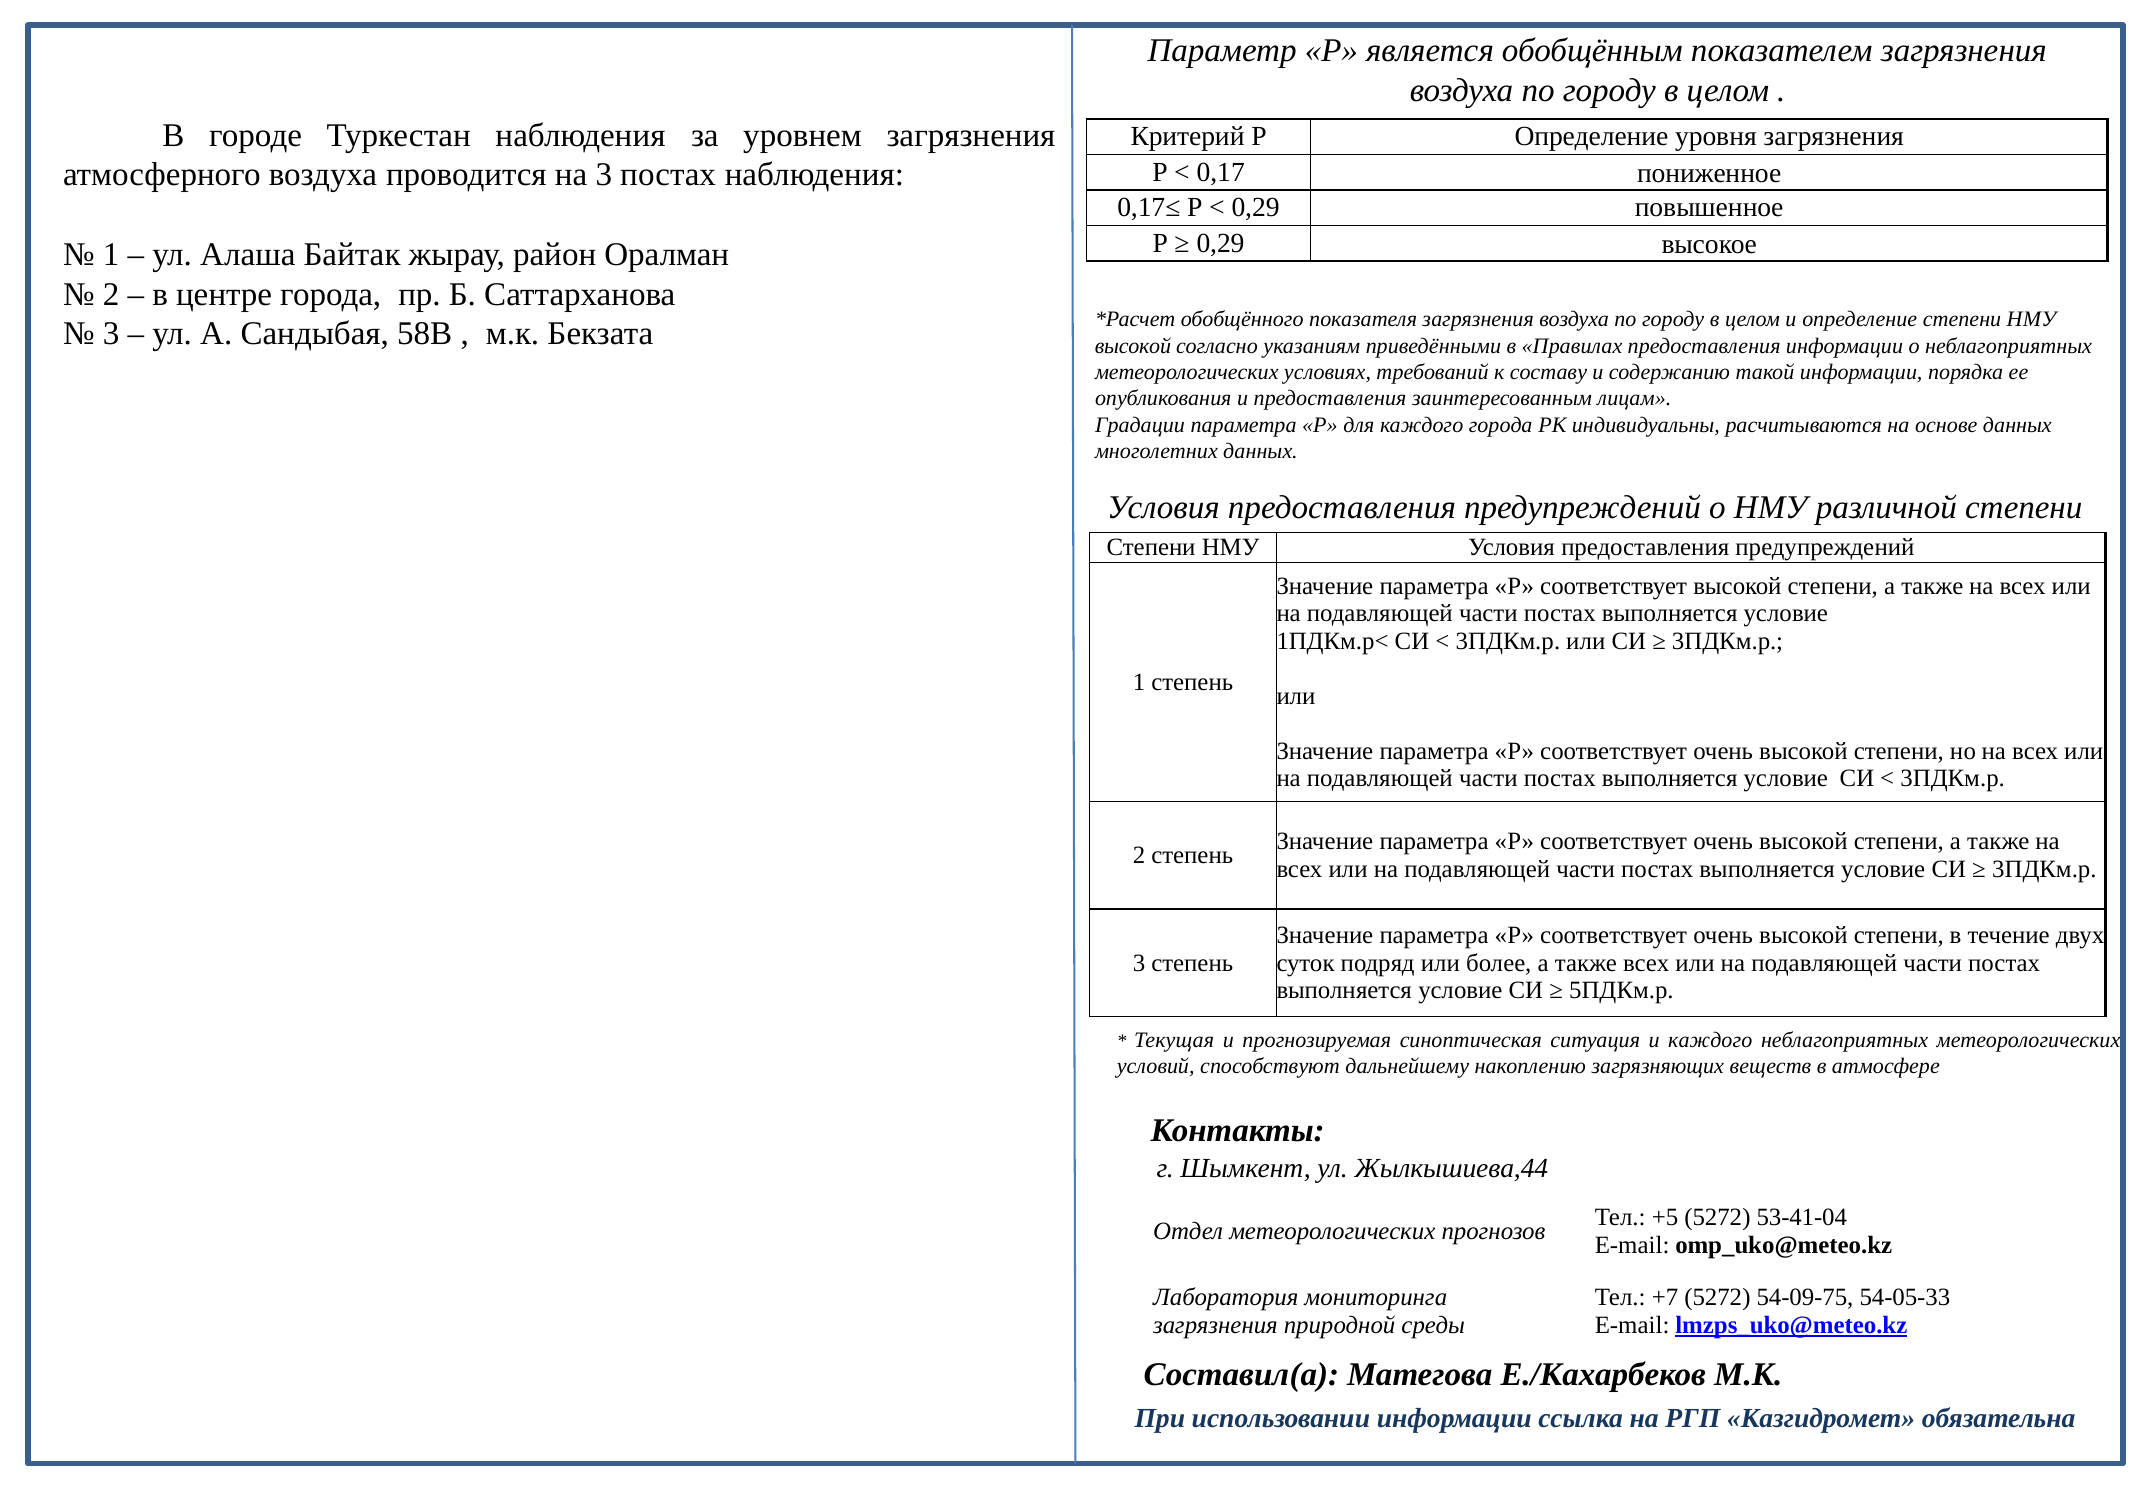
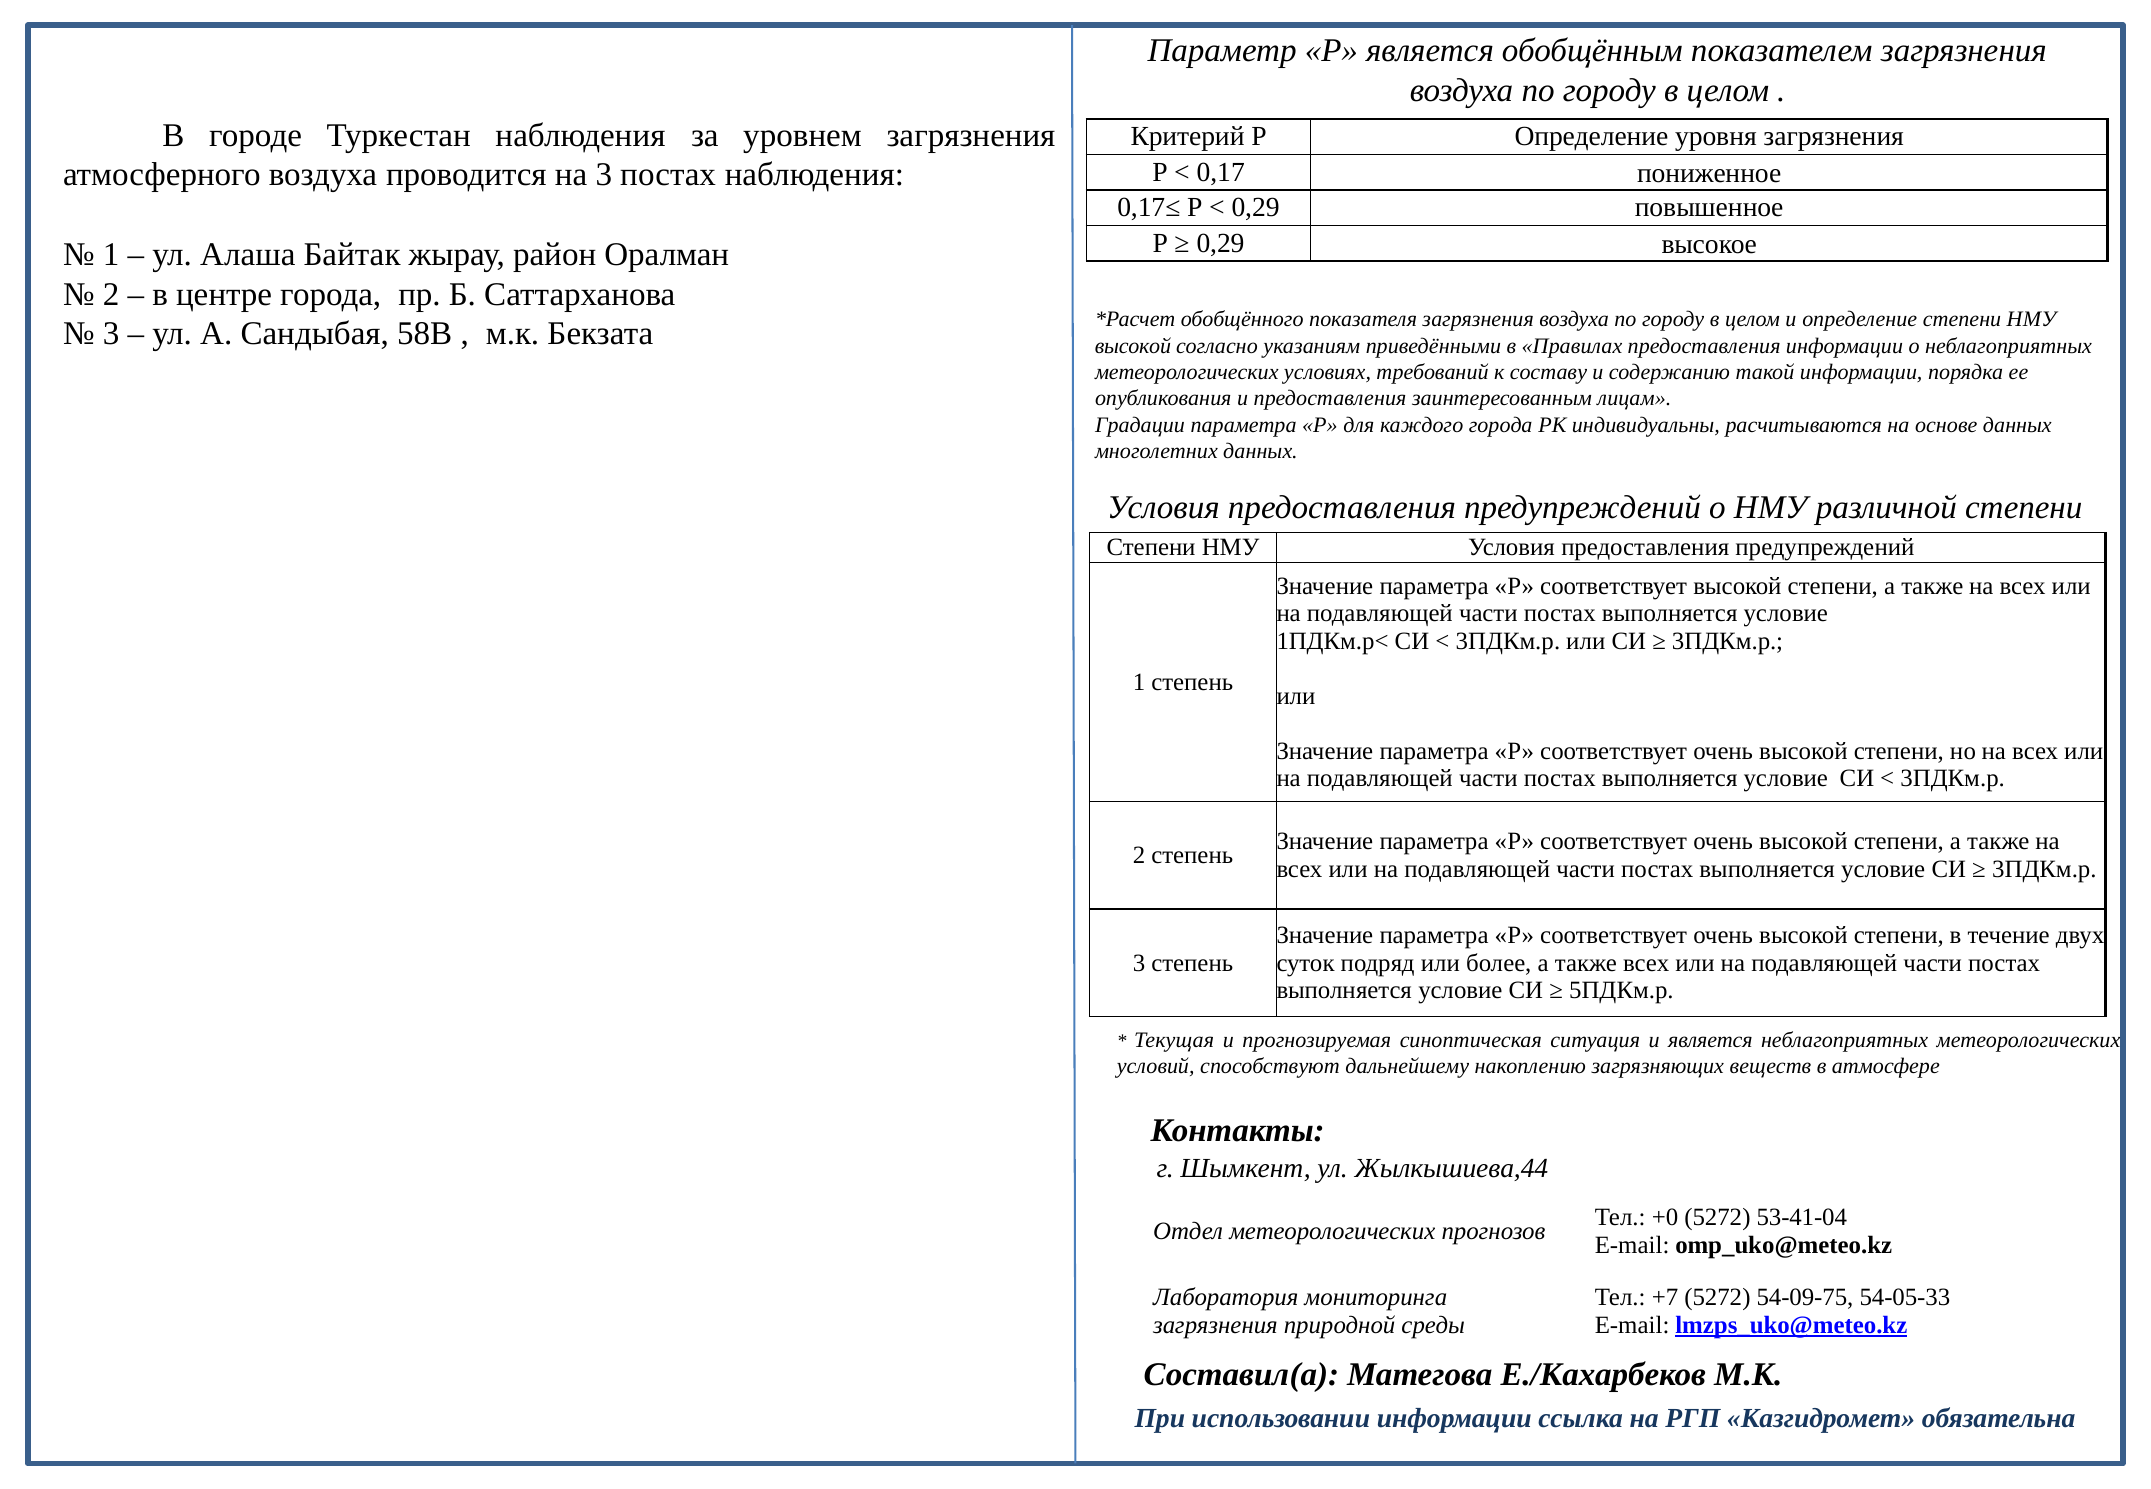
и каждого: каждого -> является
+5: +5 -> +0
